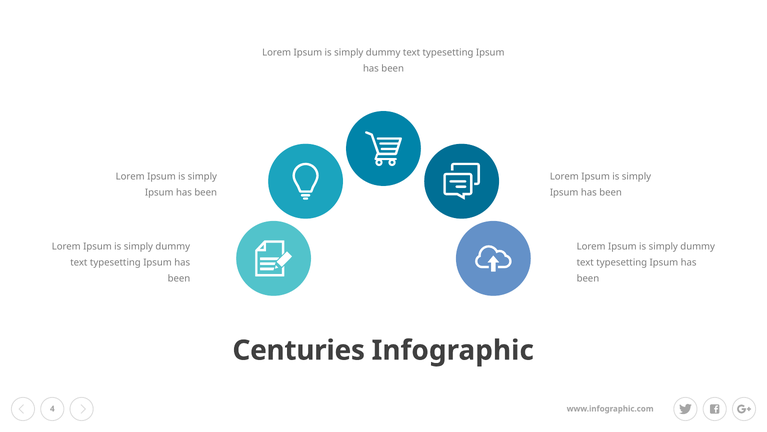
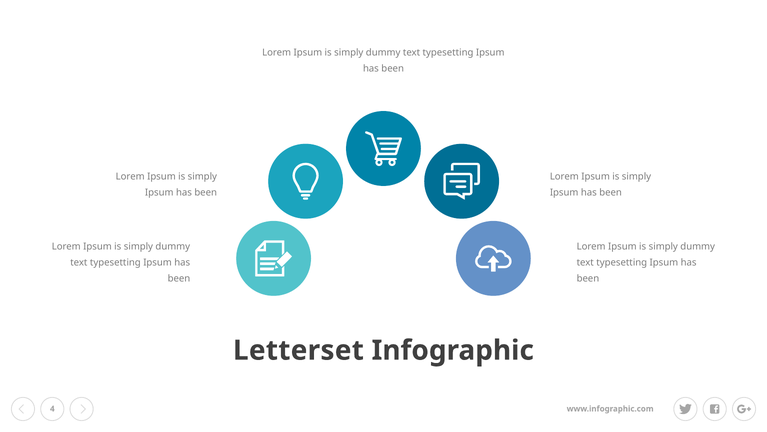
Centuries: Centuries -> Letterset
